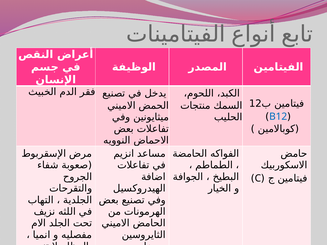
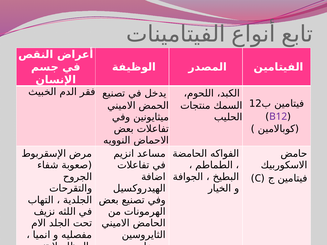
B12 colour: blue -> purple
